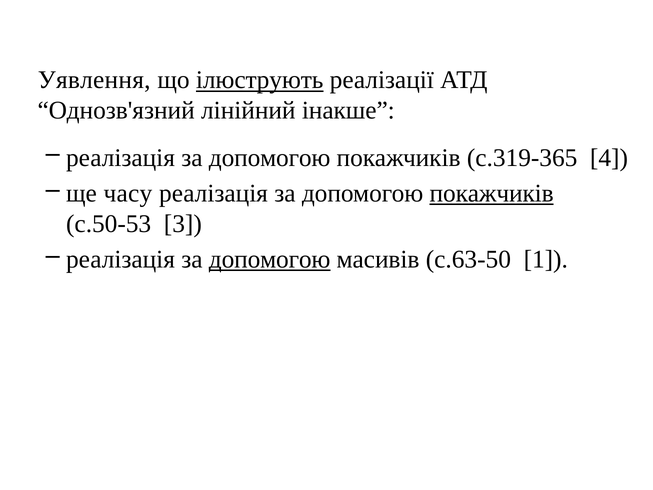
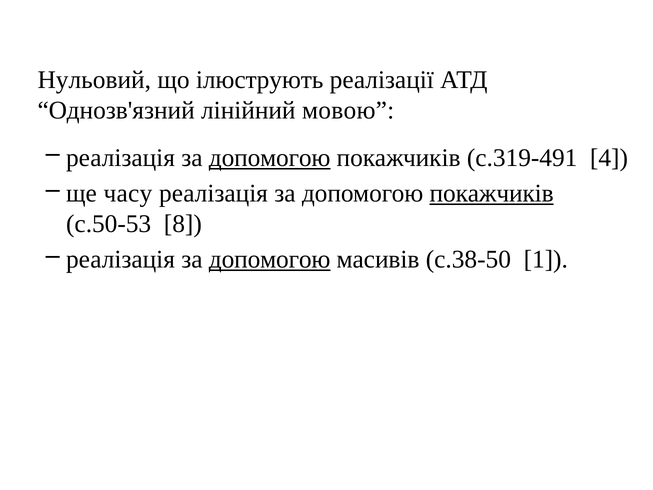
Уявлення: Уявлення -> Нульовий
ілюструють underline: present -> none
інакше: інакше -> мовою
допомогою at (270, 158) underline: none -> present
с.319-365: с.319-365 -> с.319-491
3: 3 -> 8
с.63-50: с.63-50 -> с.38-50
